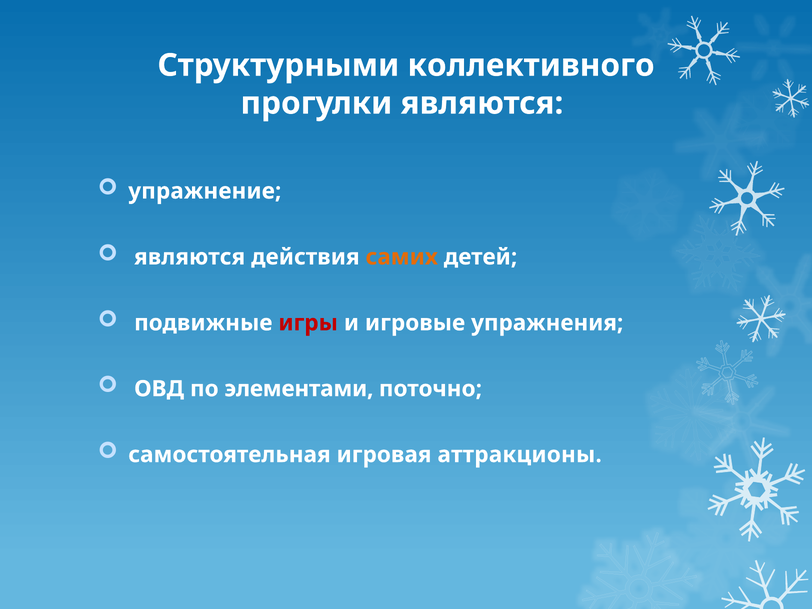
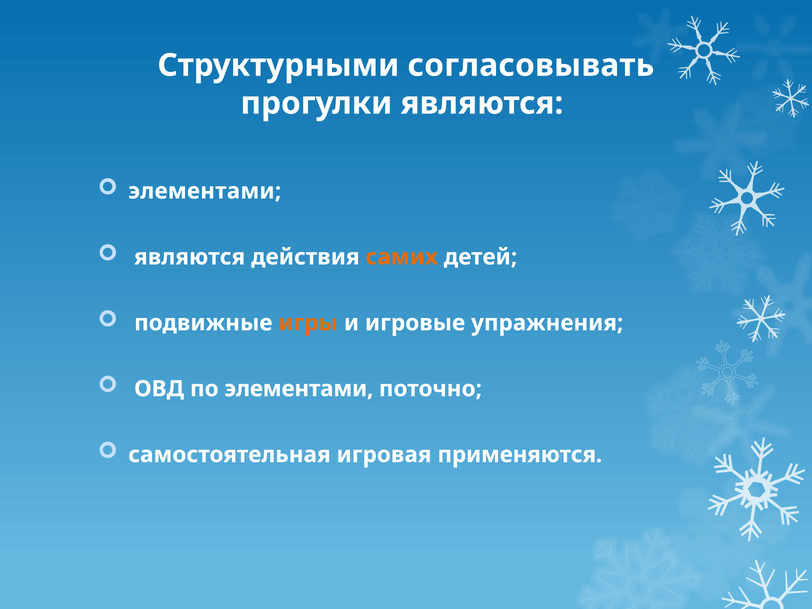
коллективного: коллективного -> согласовывать
упражнение at (205, 191): упражнение -> элементами
игры colour: red -> orange
аттракционы: аттракционы -> применяются
